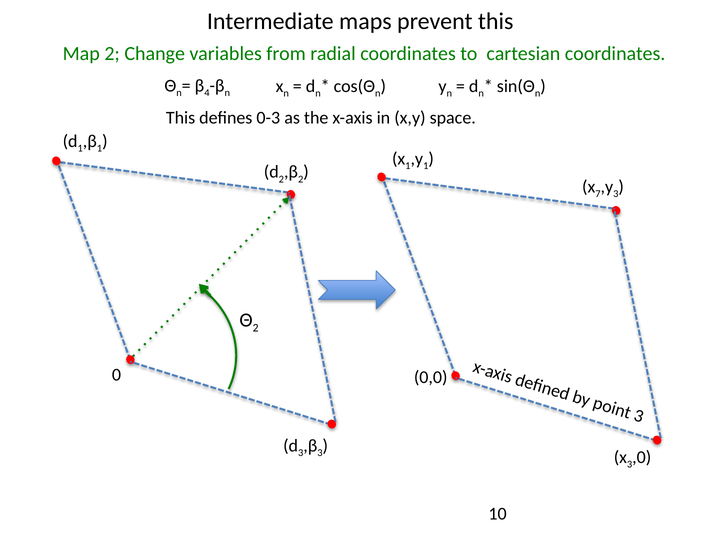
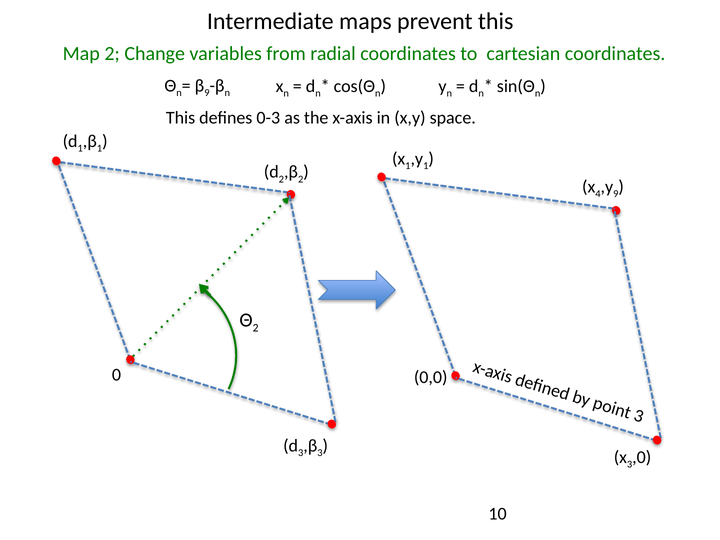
4 at (207, 93): 4 -> 9
7: 7 -> 4
3 at (616, 194): 3 -> 9
